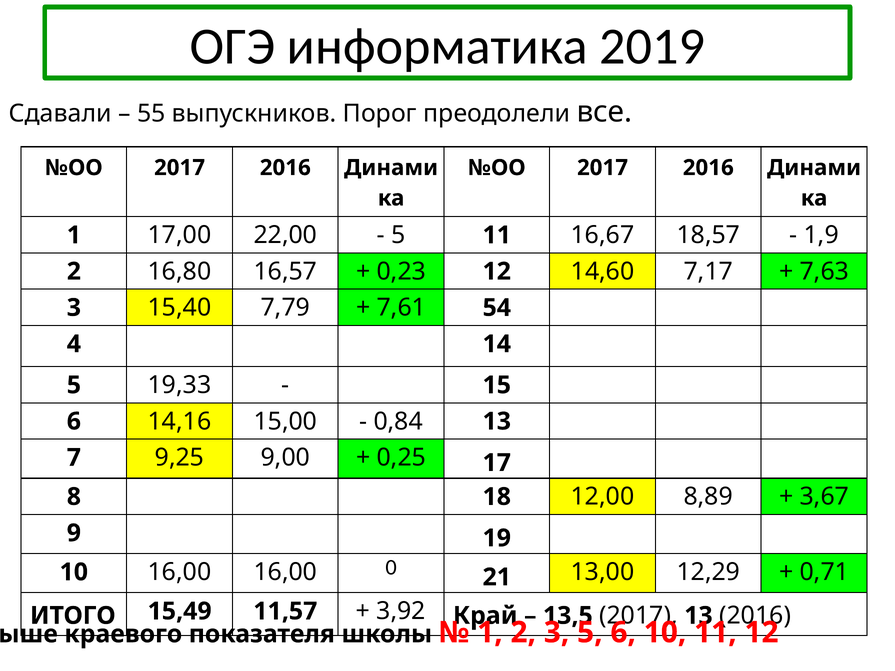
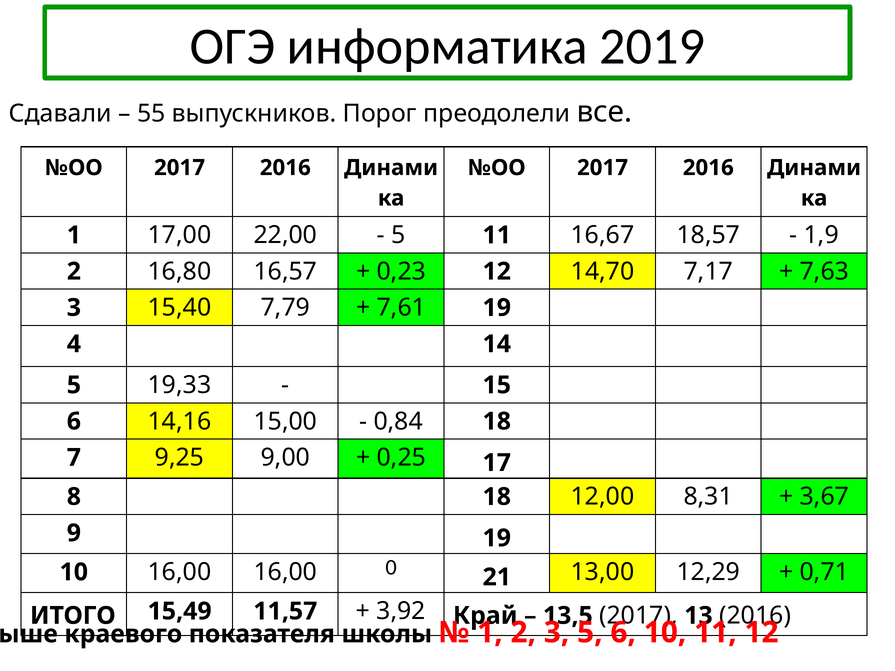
14,60: 14,60 -> 14,70
7,61 54: 54 -> 19
0,84 13: 13 -> 18
8,89: 8,89 -> 8,31
